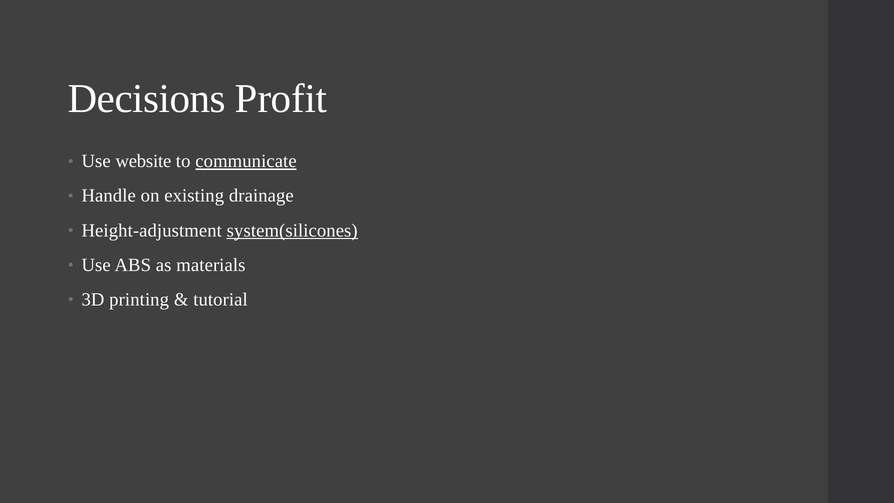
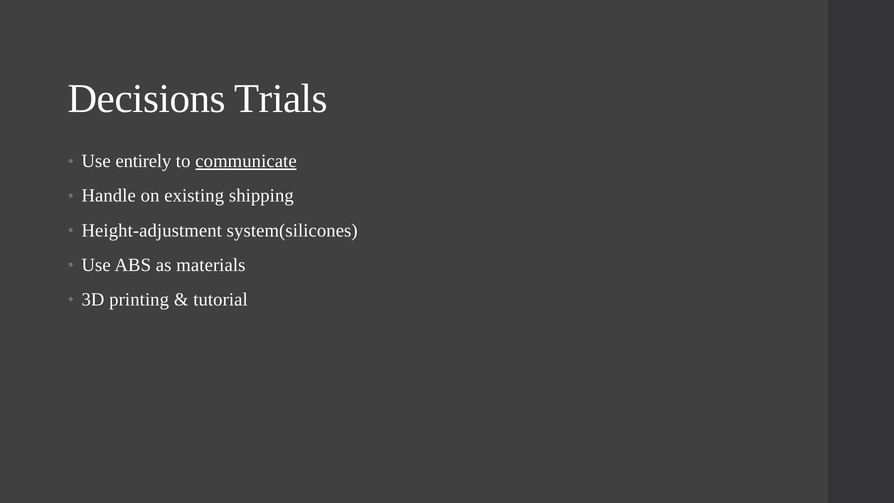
Profit: Profit -> Trials
website: website -> entirely
drainage: drainage -> shipping
system(silicones underline: present -> none
